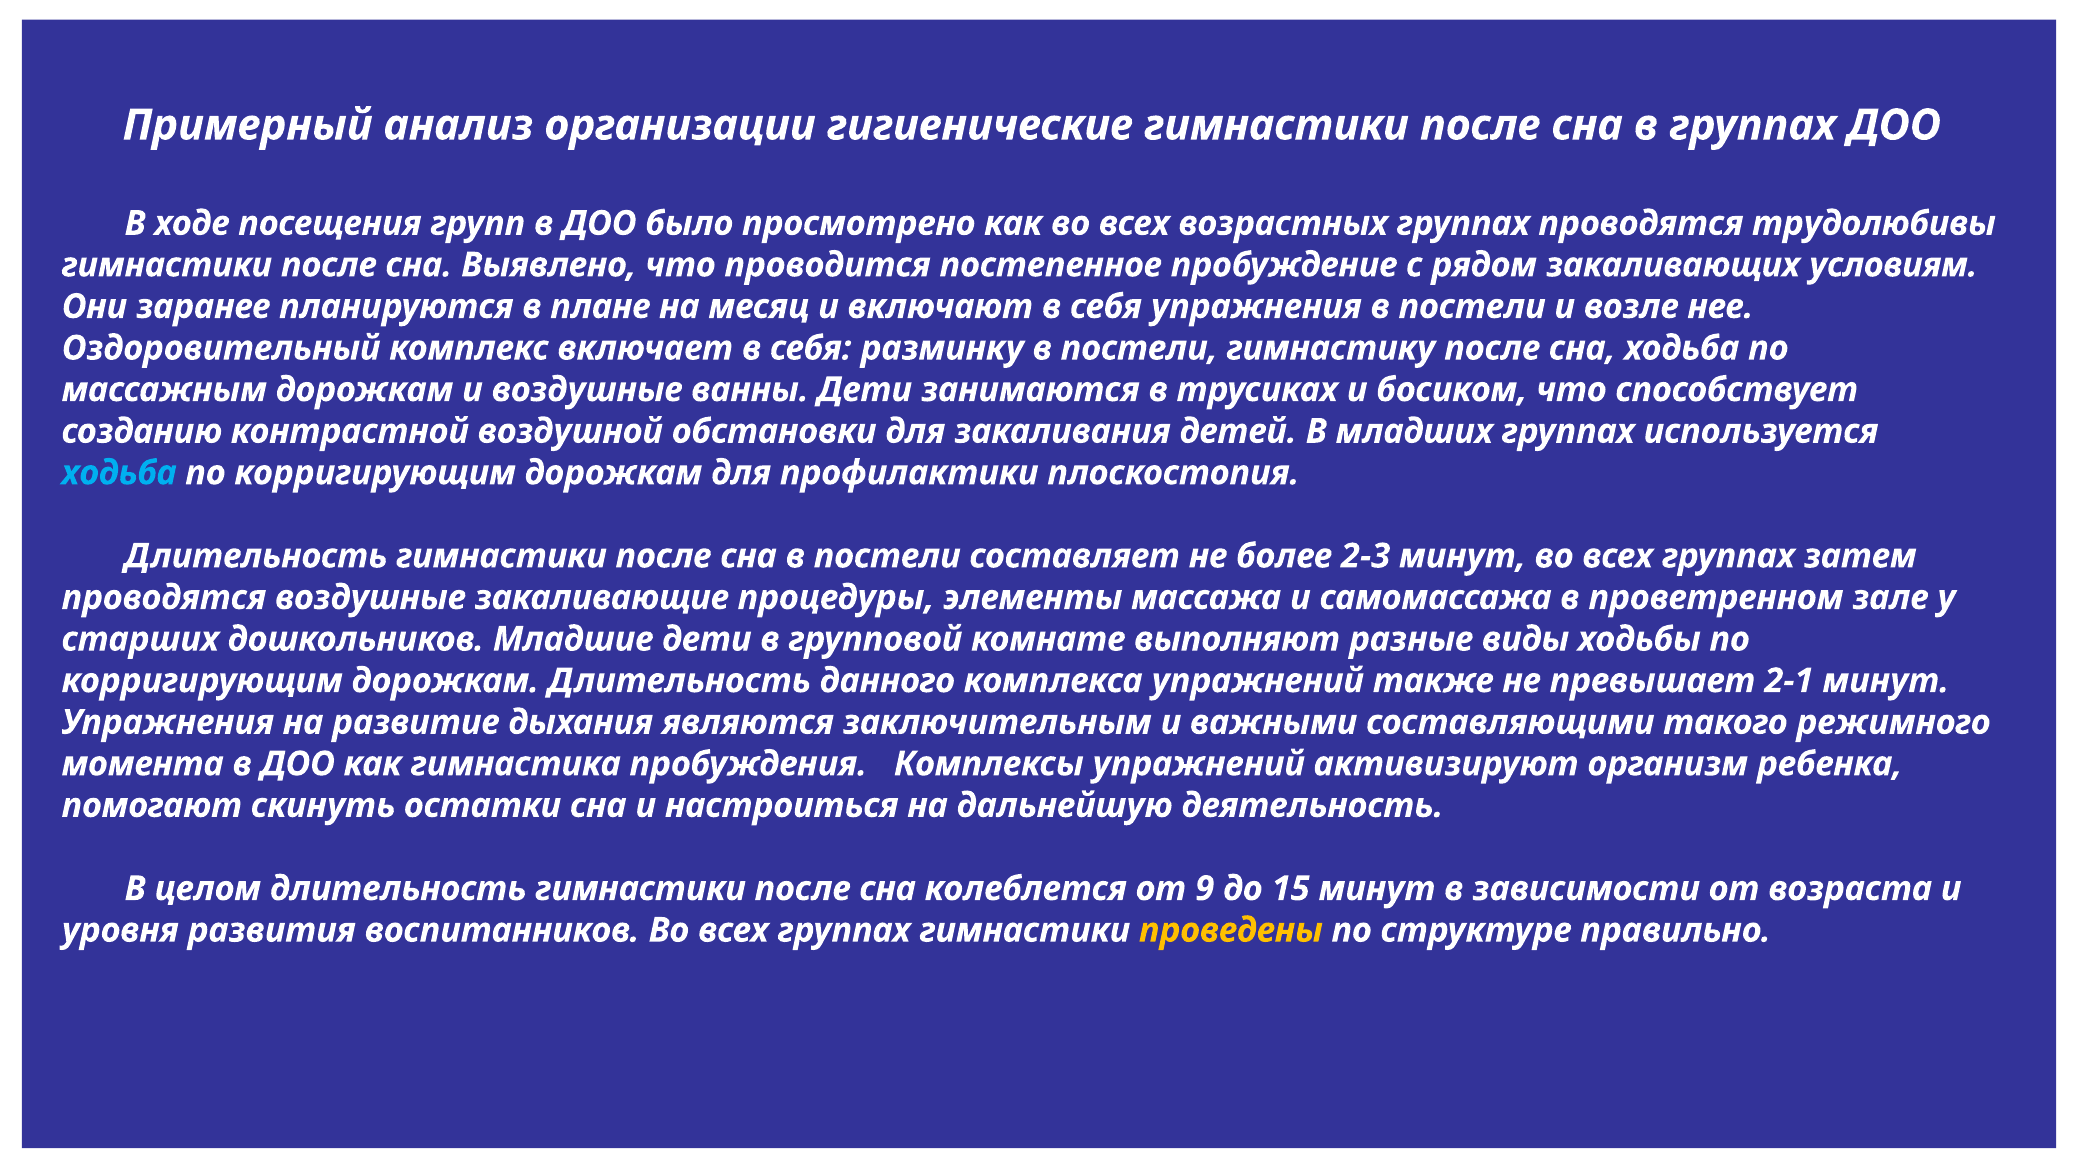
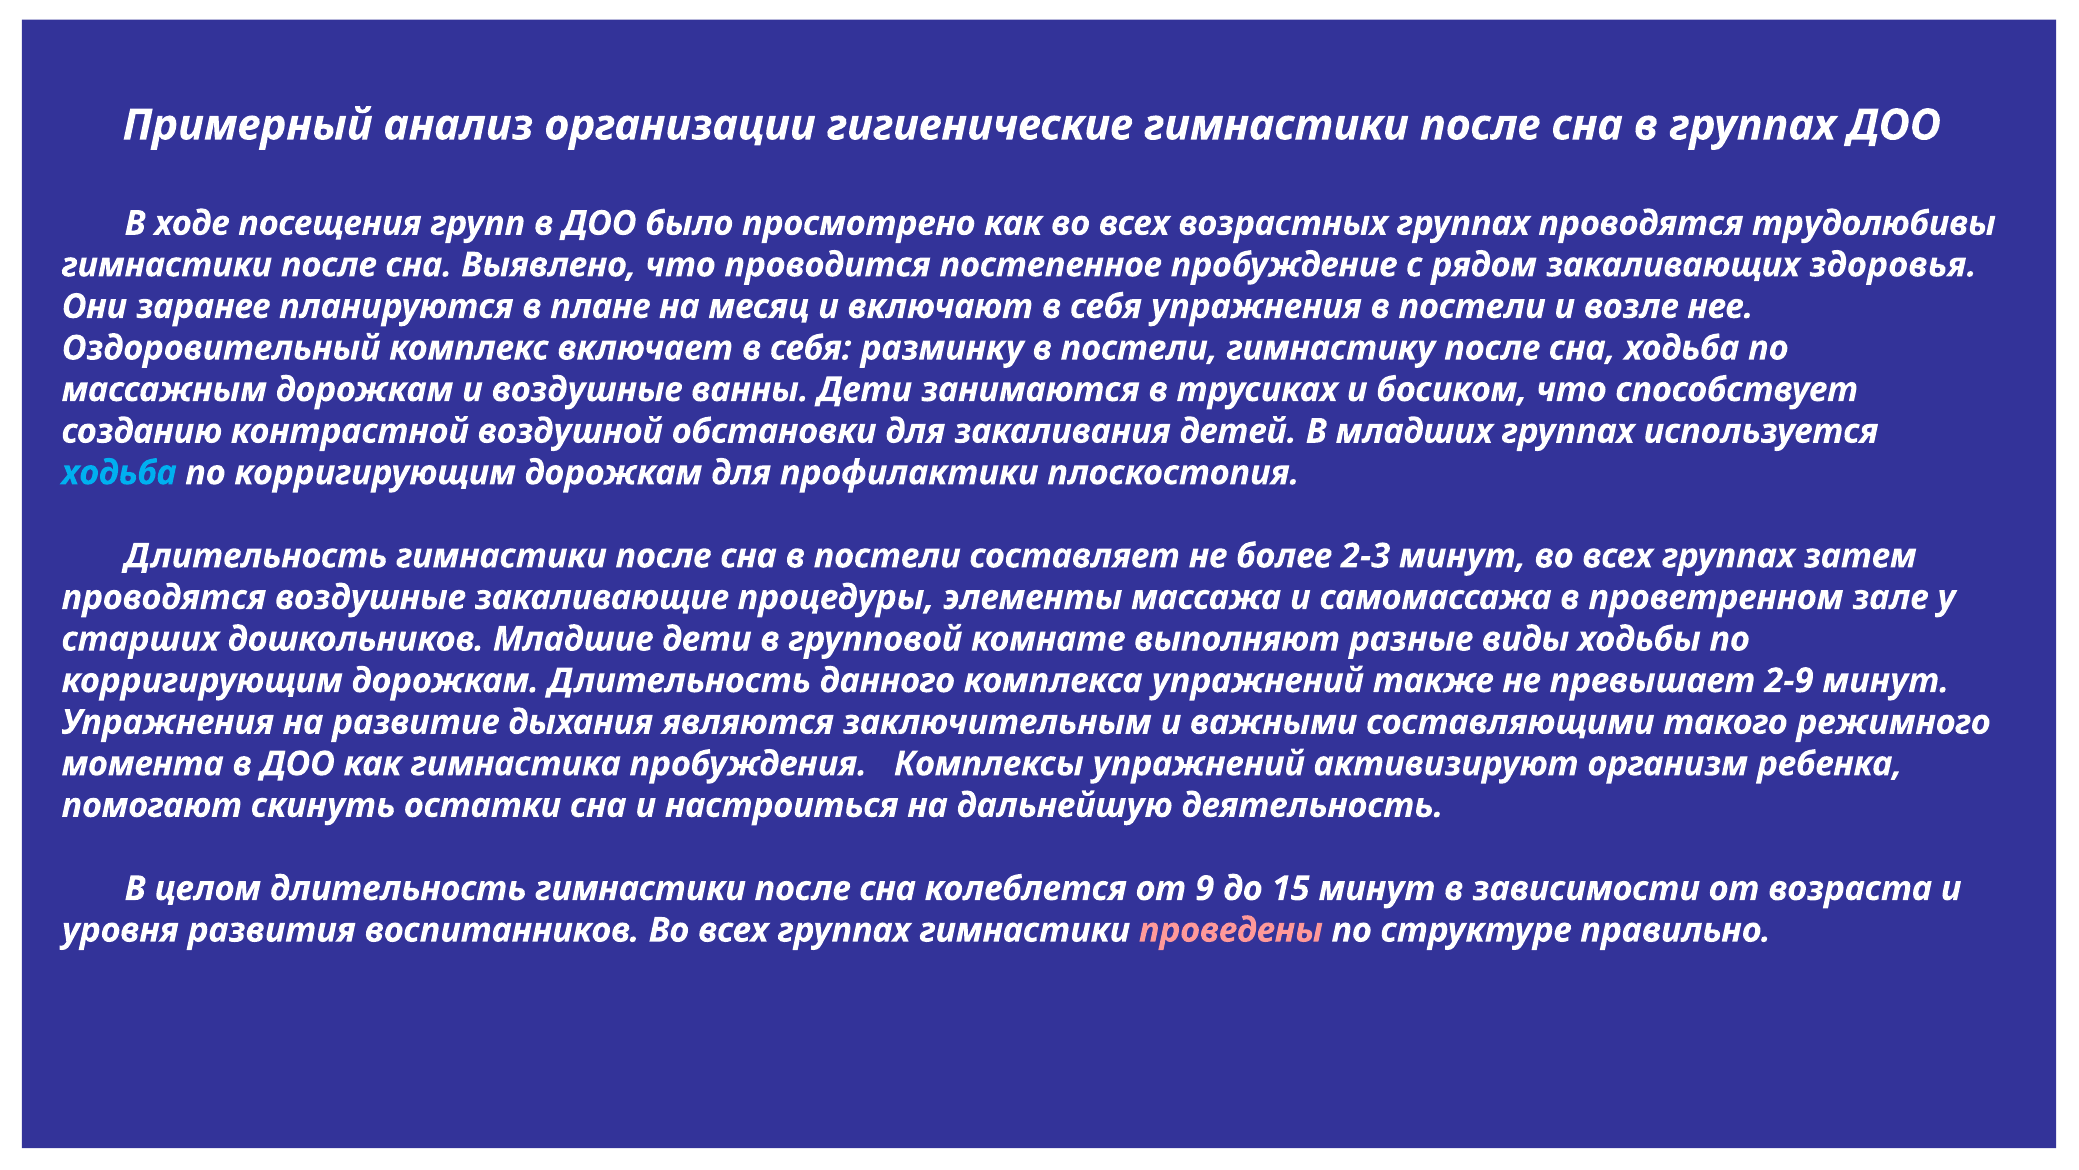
условиям: условиям -> здоровья
2-1: 2-1 -> 2-9
проведены colour: yellow -> pink
